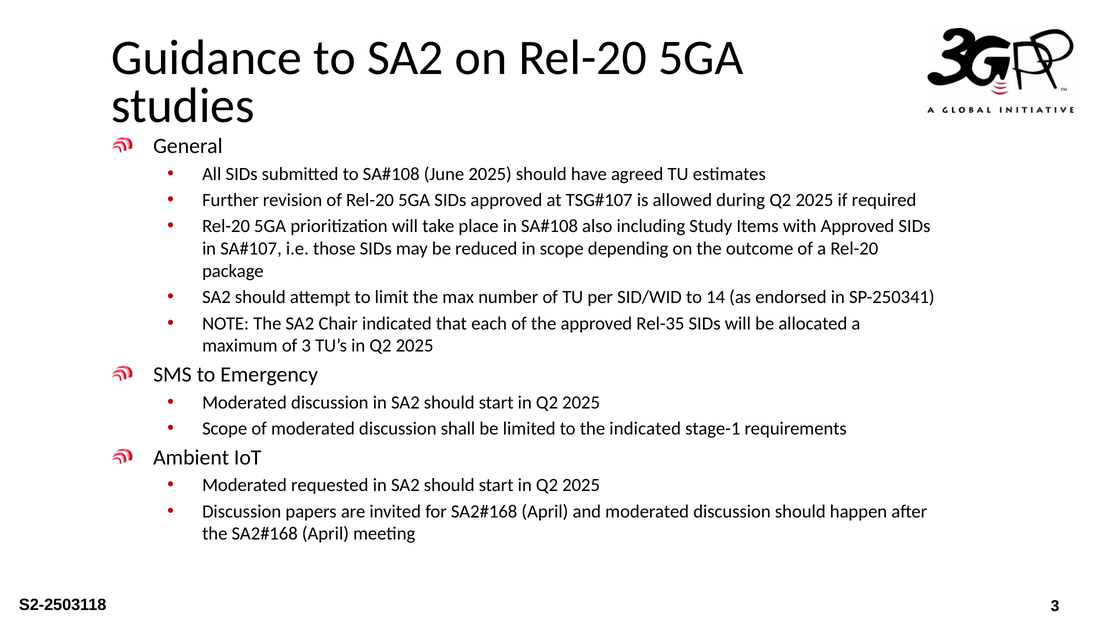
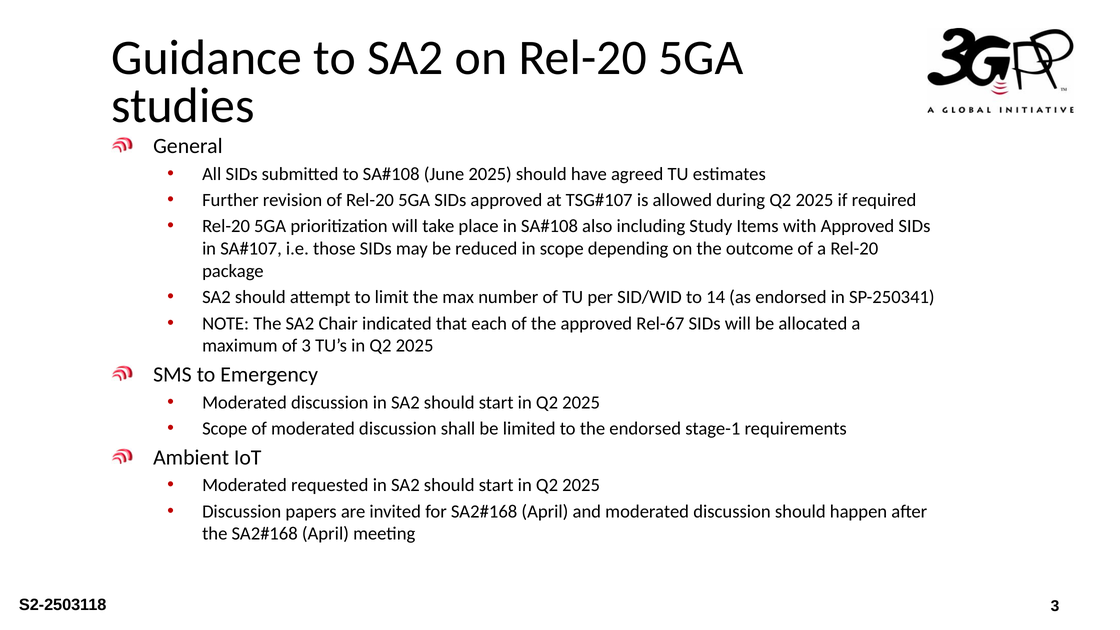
Rel-35: Rel-35 -> Rel-67
the indicated: indicated -> endorsed
